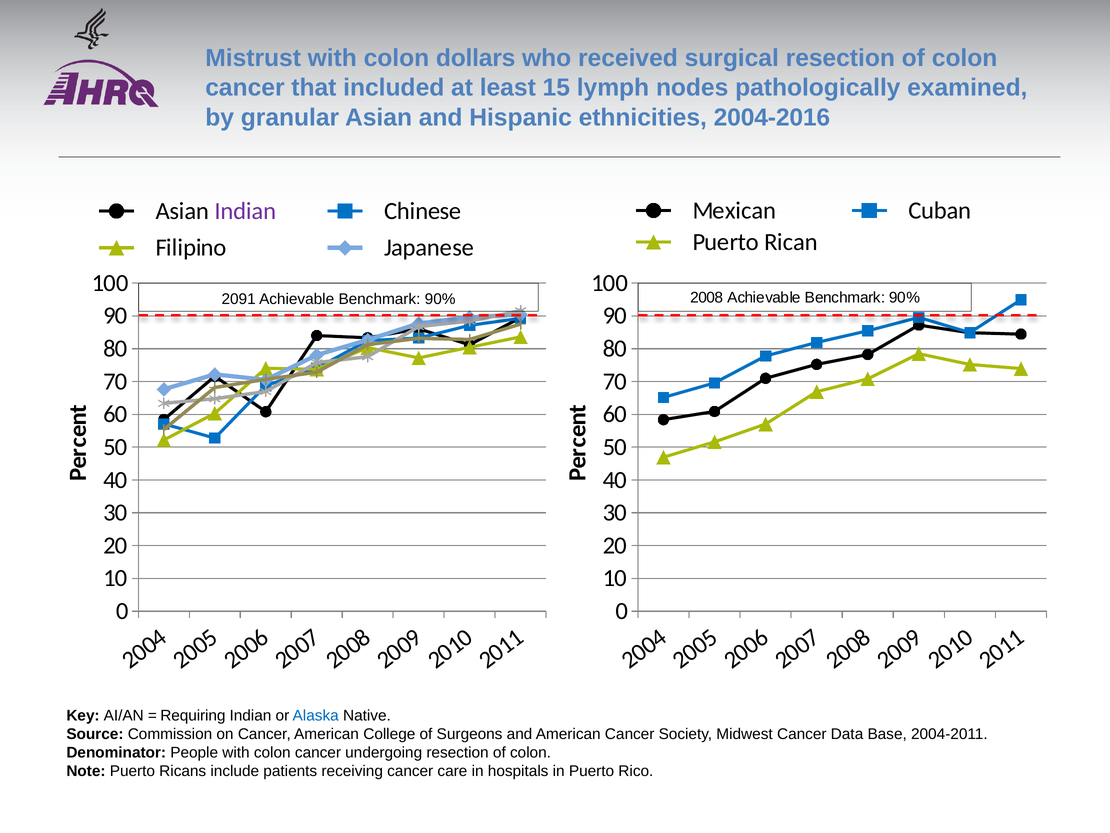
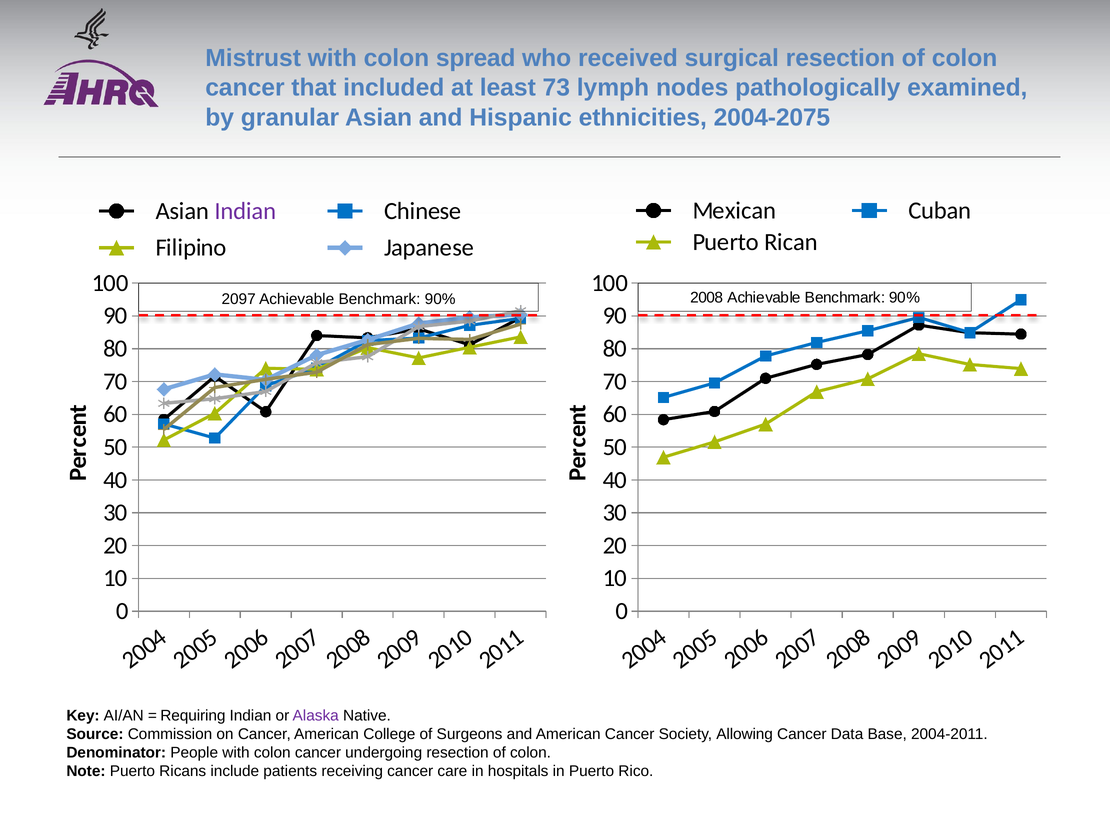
dollars: dollars -> spread
15: 15 -> 73
2004-2016: 2004-2016 -> 2004-2075
2091: 2091 -> 2097
Alaska colour: blue -> purple
Midwest: Midwest -> Allowing
